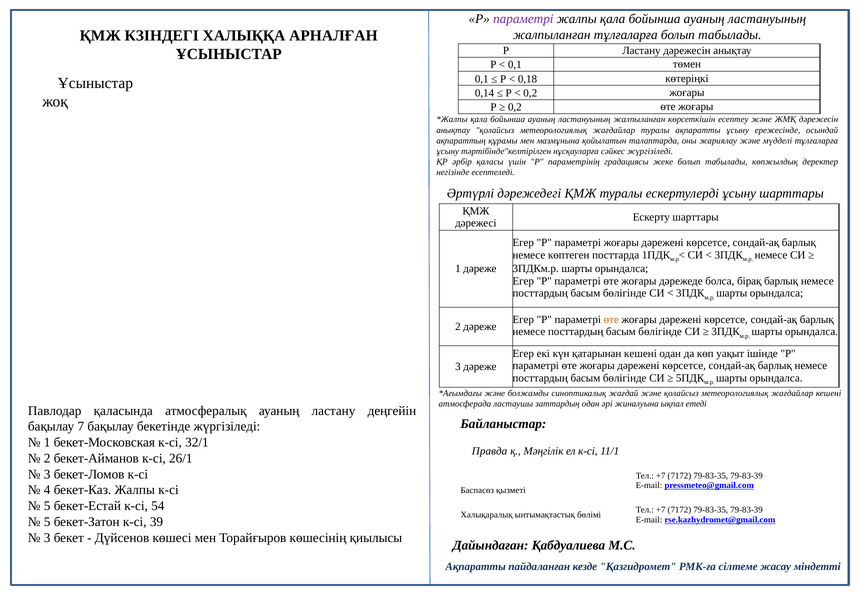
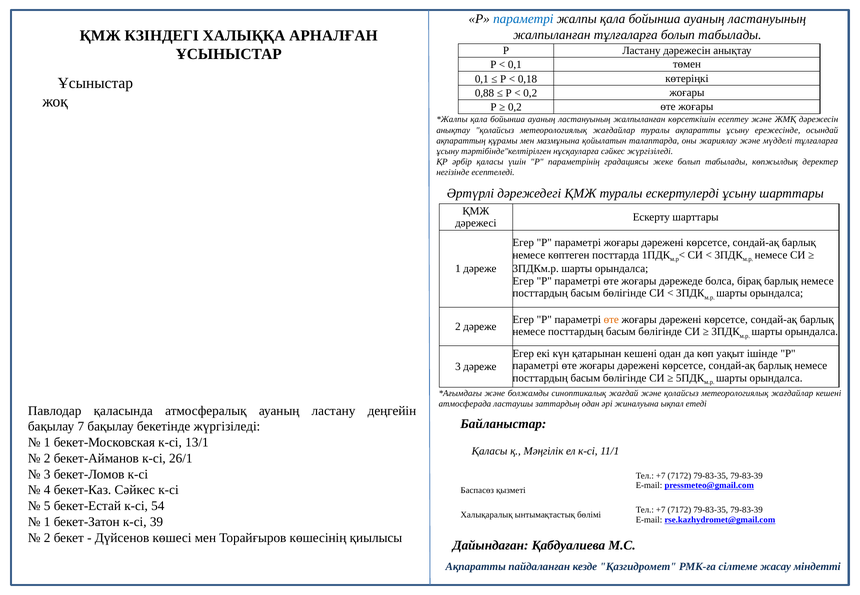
параметрі at (523, 19) colour: purple -> blue
0,14: 0,14 -> 0,88
32/1: 32/1 -> 13/1
Правда at (490, 452): Правда -> Қаласы
бекет-Каз Жалпы: Жалпы -> Сәйкес
5 at (47, 522): 5 -> 1
3 at (47, 538): 3 -> 2
